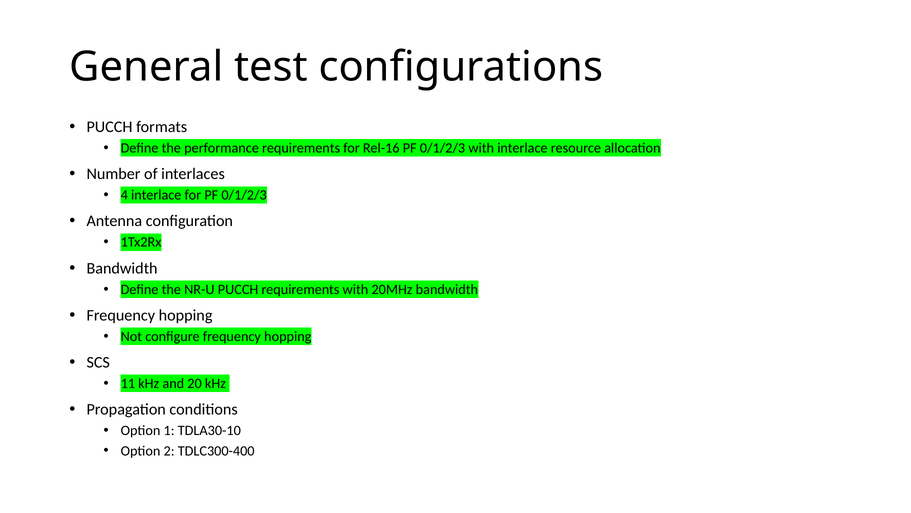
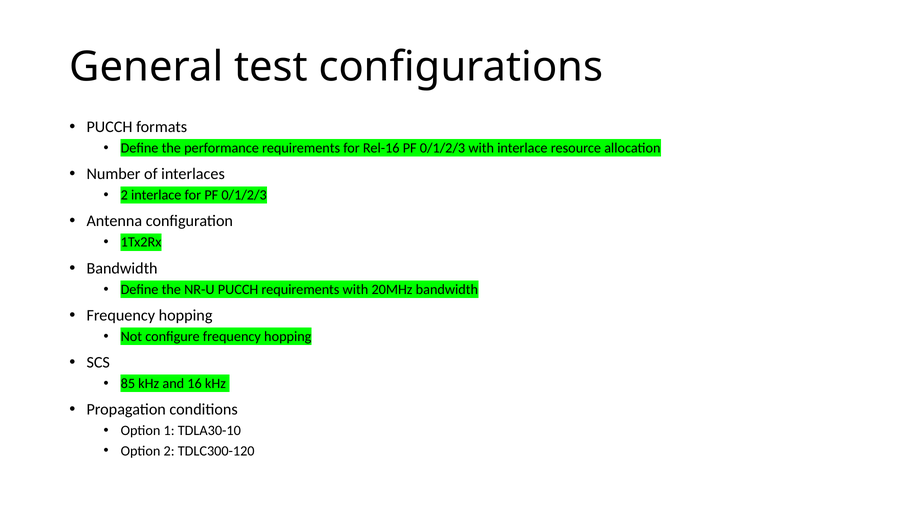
4 at (124, 195): 4 -> 2
11: 11 -> 85
20: 20 -> 16
TDLC300-400: TDLC300-400 -> TDLC300-120
